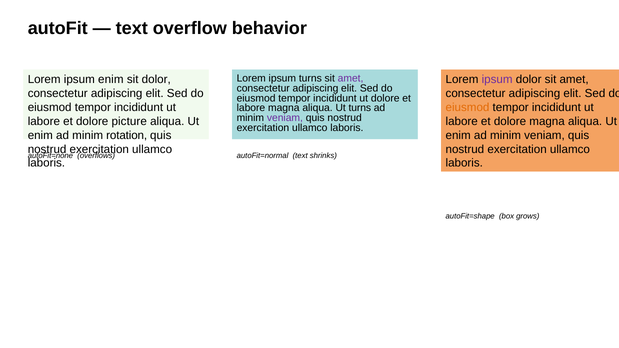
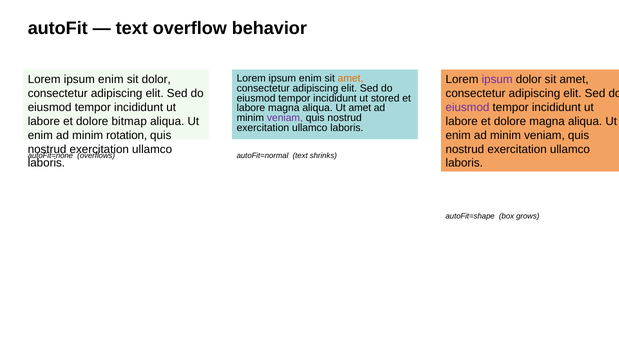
turns at (310, 78): turns -> enim
amet at (351, 78) colour: purple -> orange
ut dolore: dolore -> stored
eiusmod at (467, 108) colour: orange -> purple
Ut turns: turns -> amet
picture: picture -> bitmap
